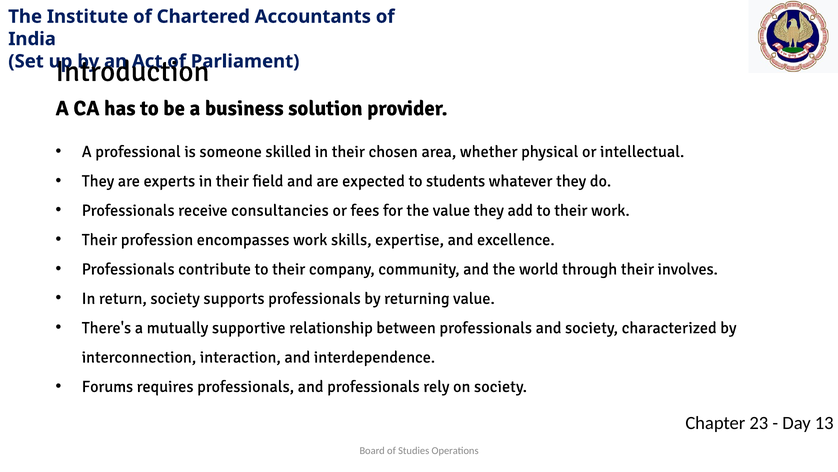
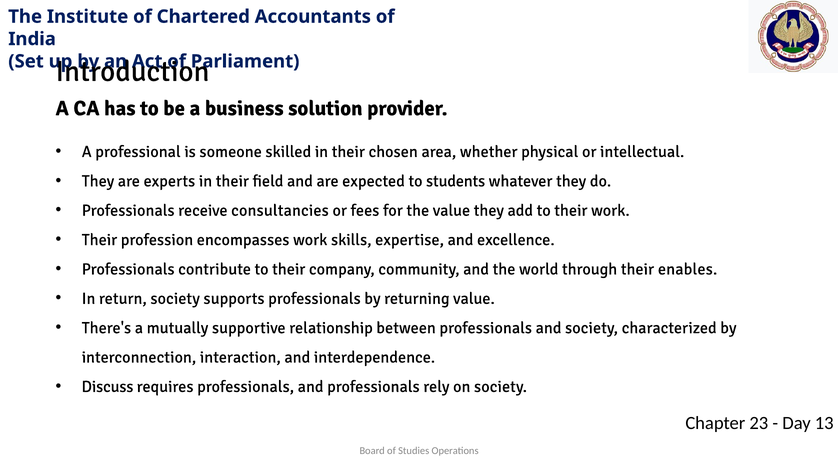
involves: involves -> enables
Forums: Forums -> Discuss
